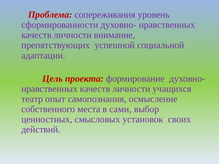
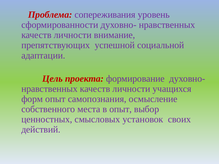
театр: театр -> форм
в сами: сами -> опыт
